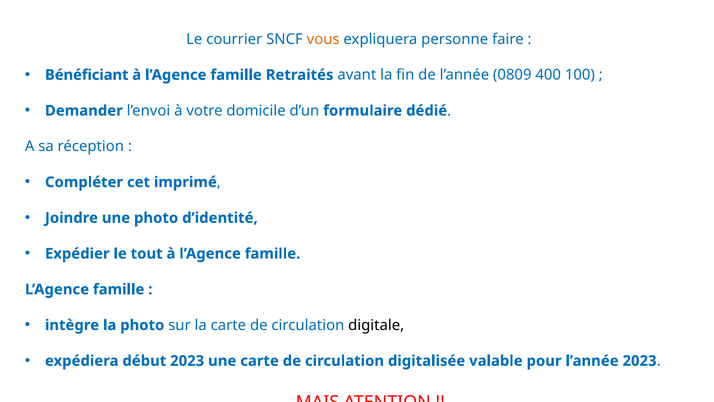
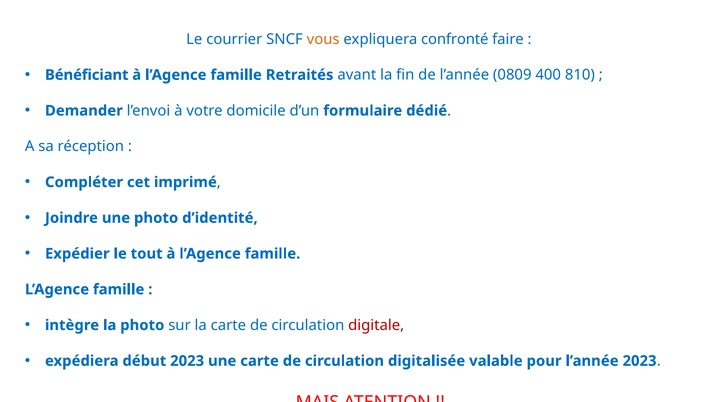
personne: personne -> confronté
100: 100 -> 810
digitale colour: black -> red
